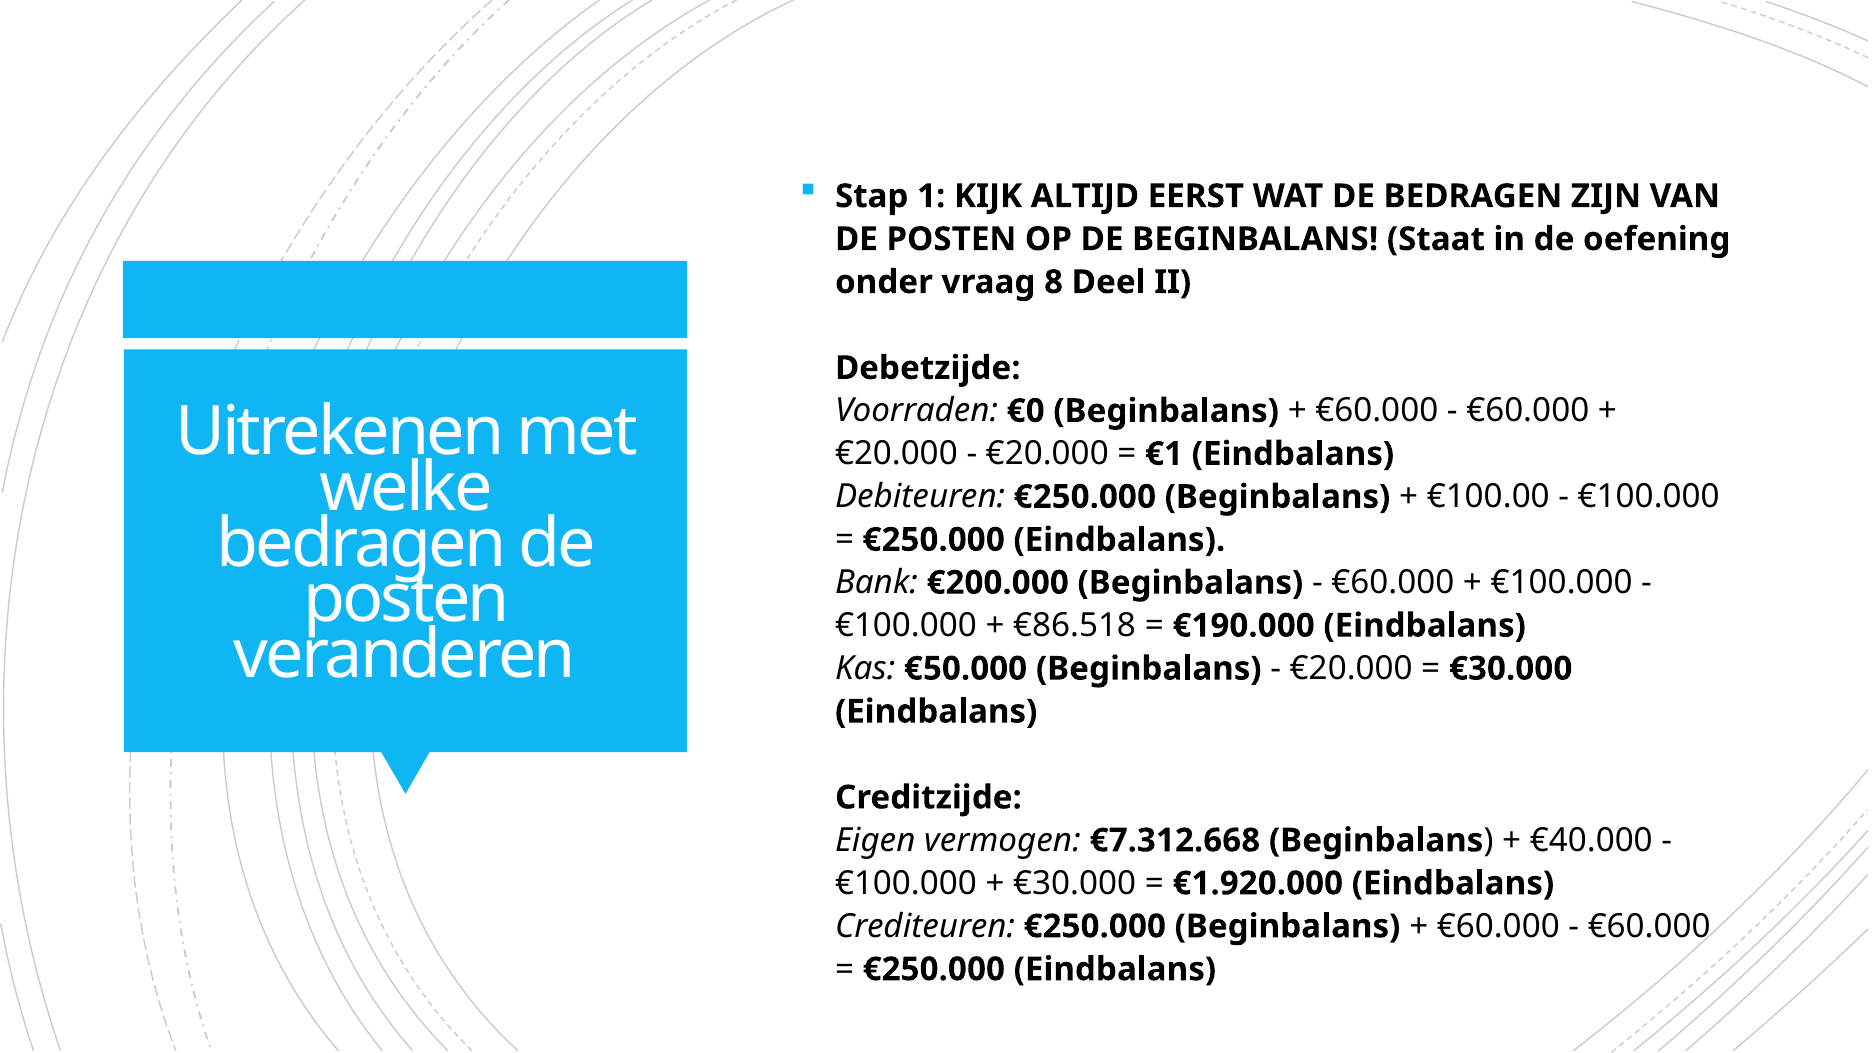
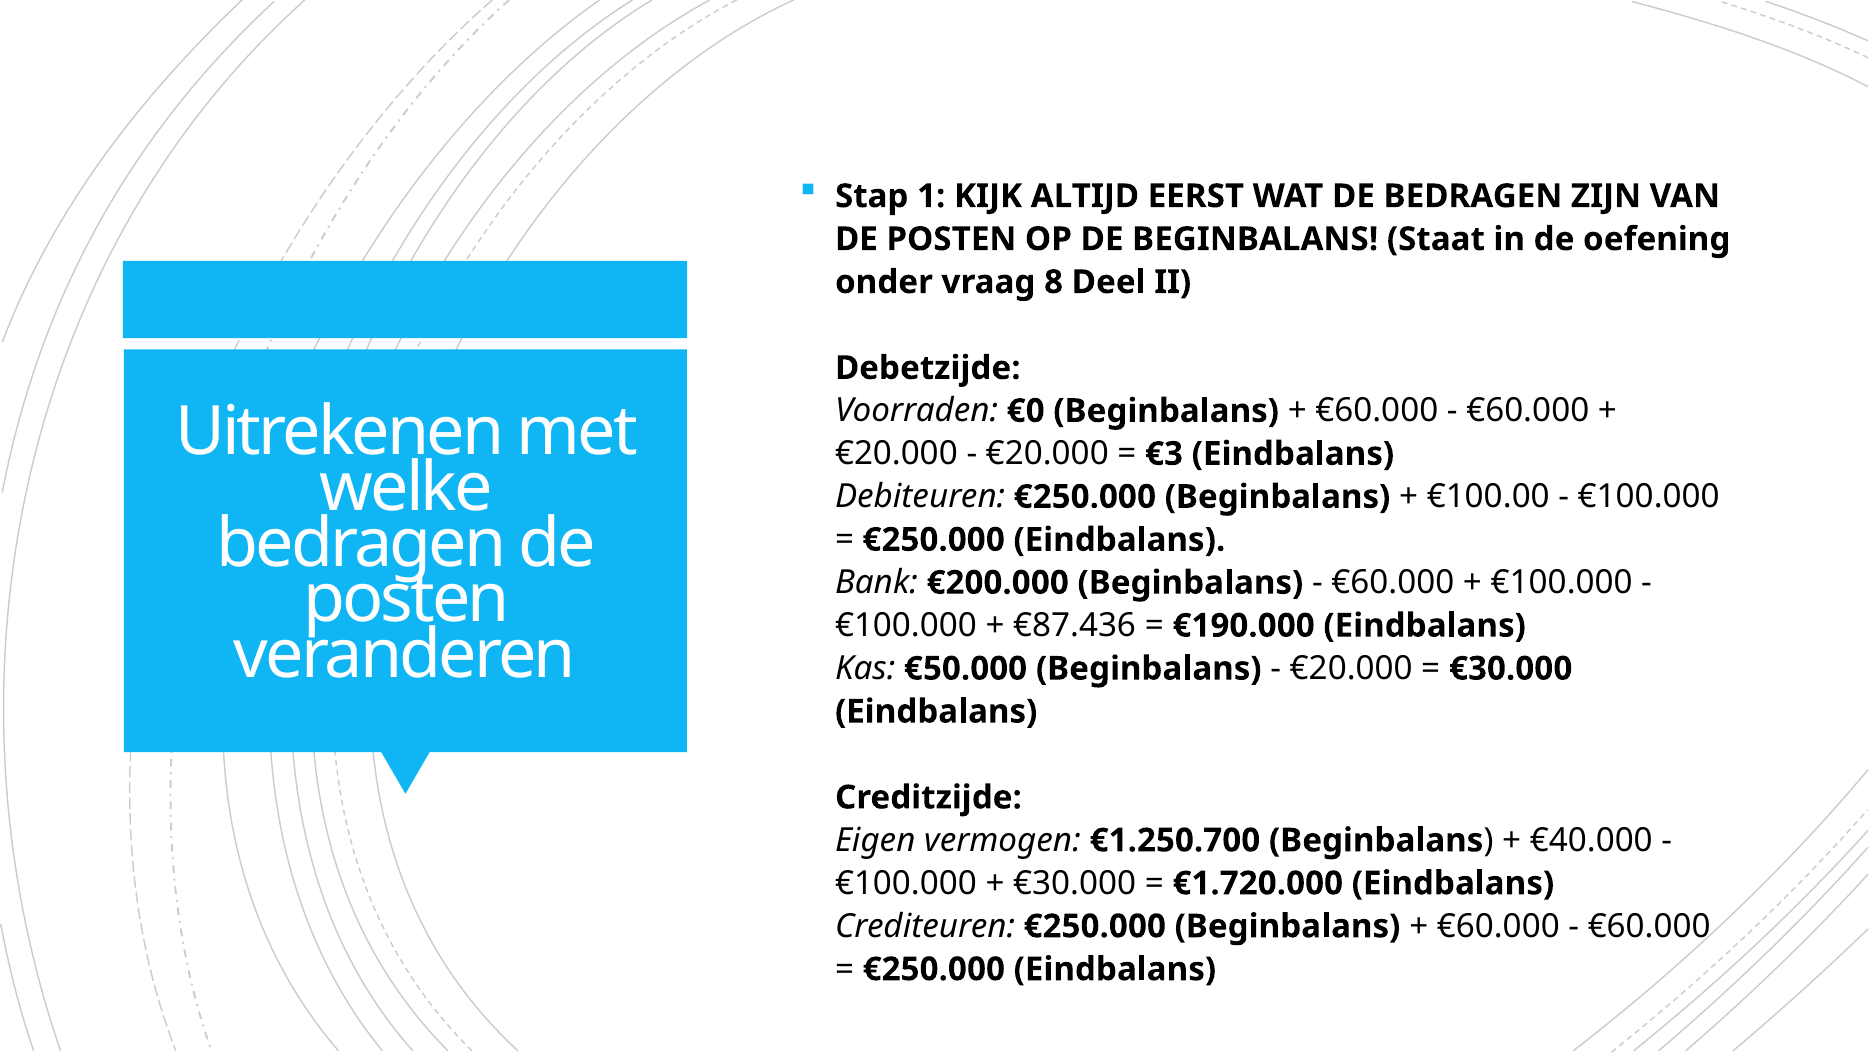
€1: €1 -> €3
€86.518: €86.518 -> €87.436
€7.312.668: €7.312.668 -> €1.250.700
€1.920.000: €1.920.000 -> €1.720.000
